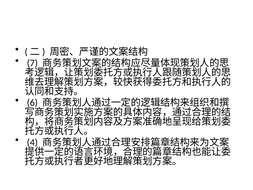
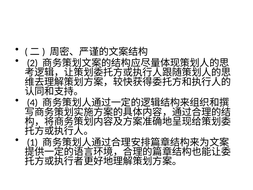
7: 7 -> 2
6: 6 -> 4
4: 4 -> 1
